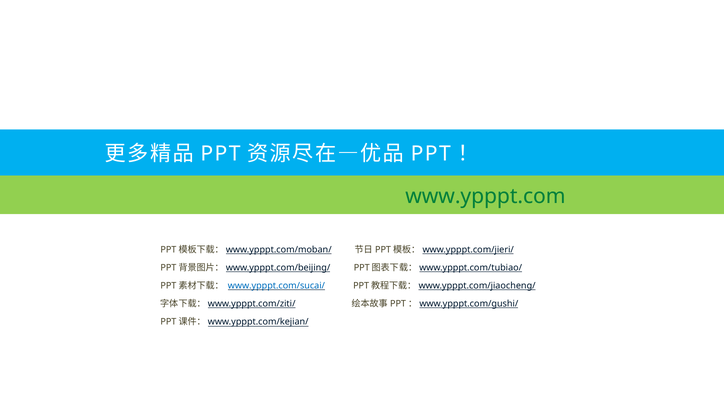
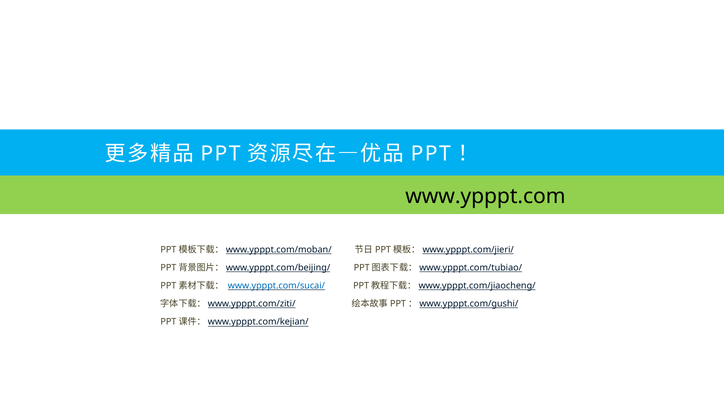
www.ypppt.com colour: green -> black
